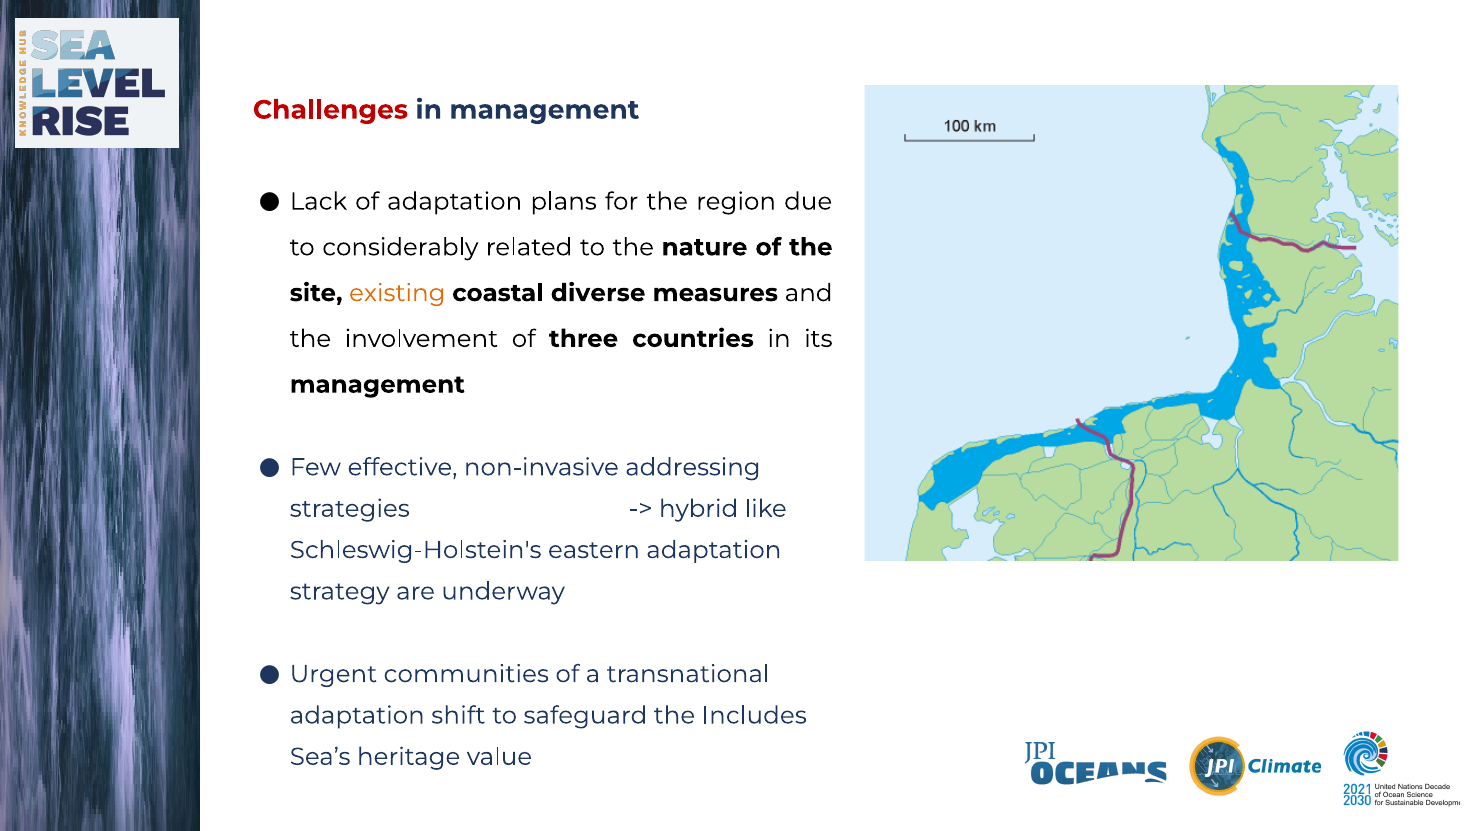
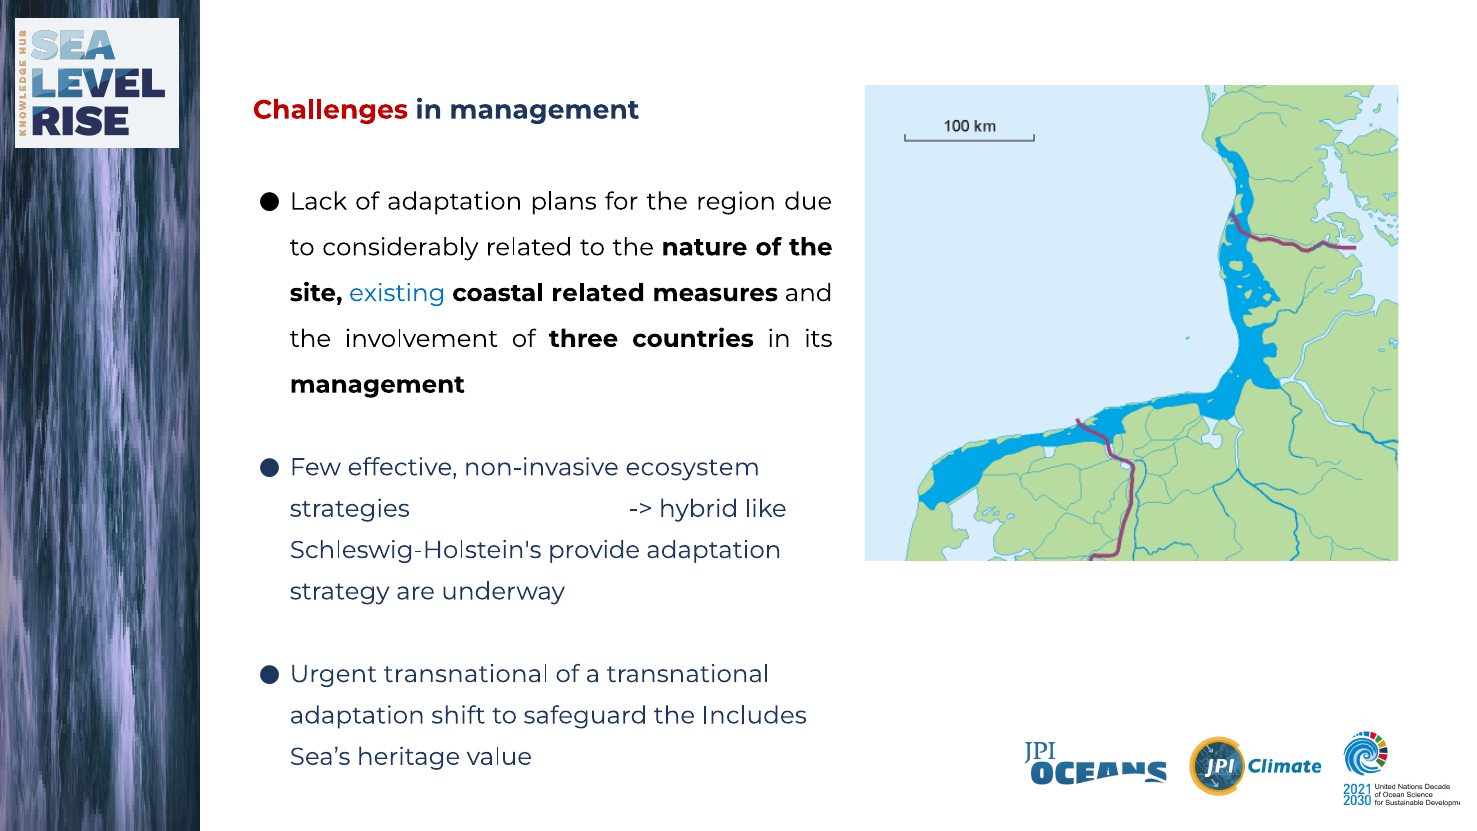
existing colour: orange -> blue
coastal diverse: diverse -> related
addressing: addressing -> ecosystem
eastern: eastern -> provide
Urgent communities: communities -> transnational
